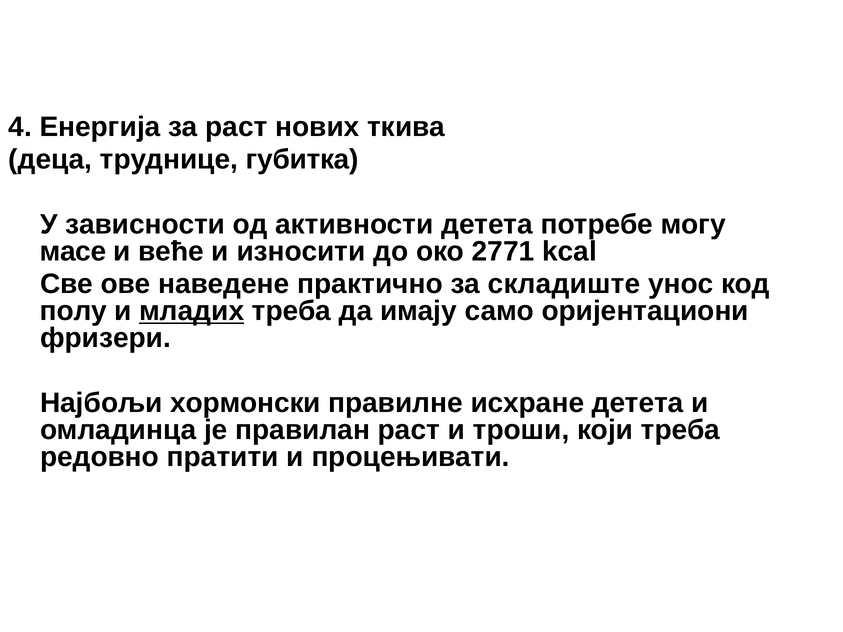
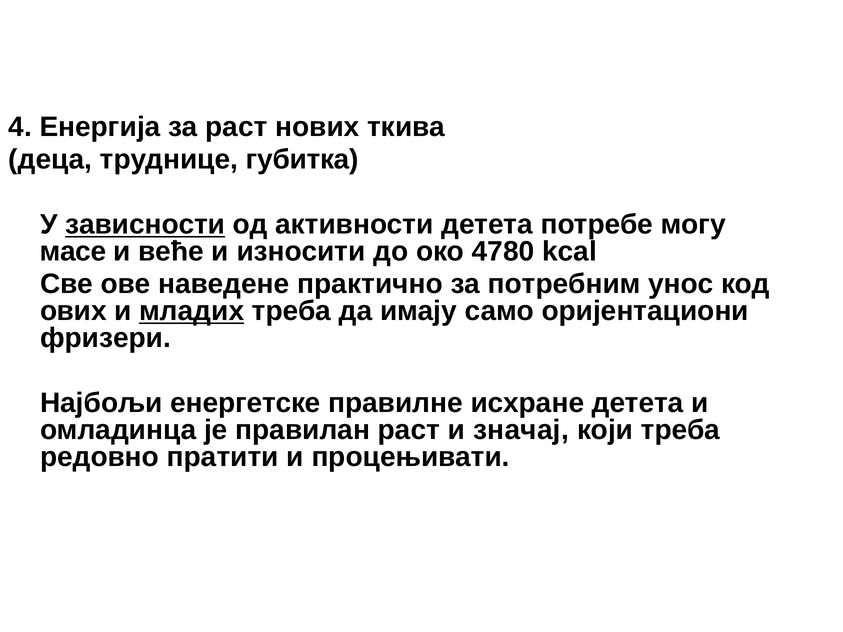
зависности underline: none -> present
2771: 2771 -> 4780
складиште: складиште -> потребним
полу: полу -> ових
хормонски: хормонски -> енергетске
троши: троши -> значај
